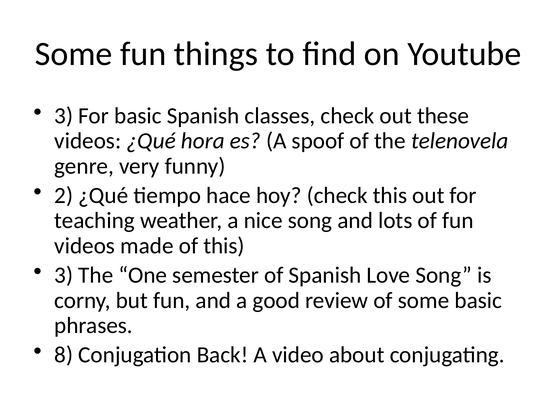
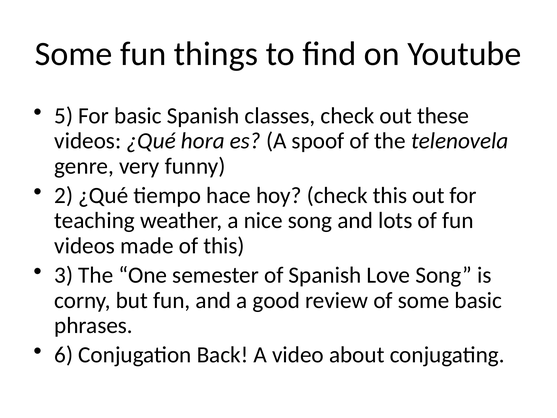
3 at (64, 116): 3 -> 5
8: 8 -> 6
